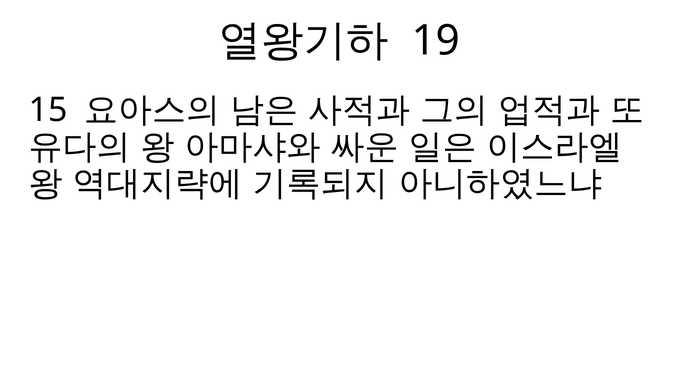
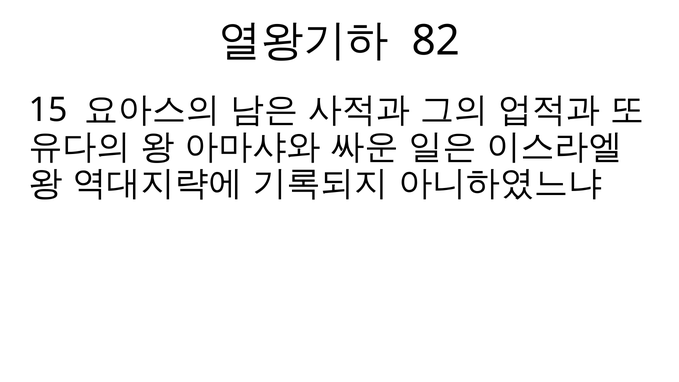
19: 19 -> 82
